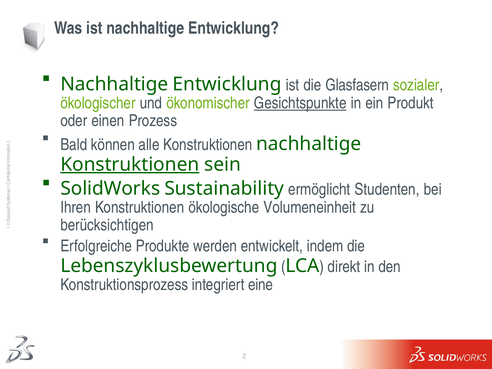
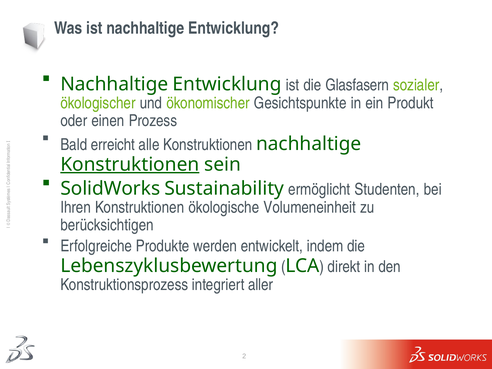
Gesichtspunkte underline: present -> none
können: können -> erreicht
eine: eine -> aller
